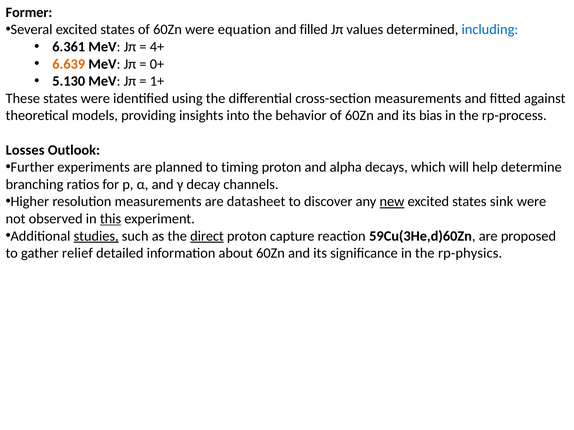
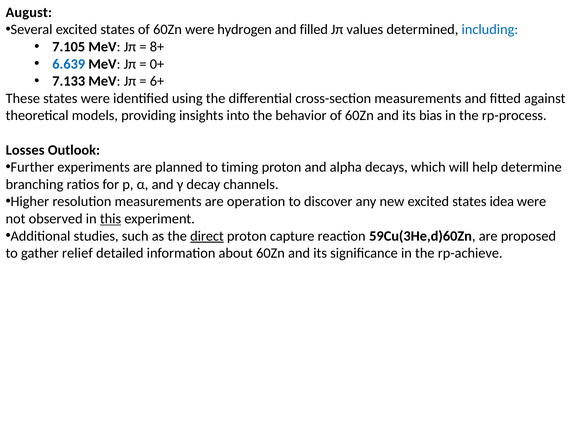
Former: Former -> August
equation: equation -> hydrogen
6.361: 6.361 -> 7.105
4+: 4+ -> 8+
6.639 colour: orange -> blue
5.130: 5.130 -> 7.133
1+: 1+ -> 6+
datasheet: datasheet -> operation
new underline: present -> none
sink: sink -> idea
studies underline: present -> none
rp-physics: rp-physics -> rp-achieve
